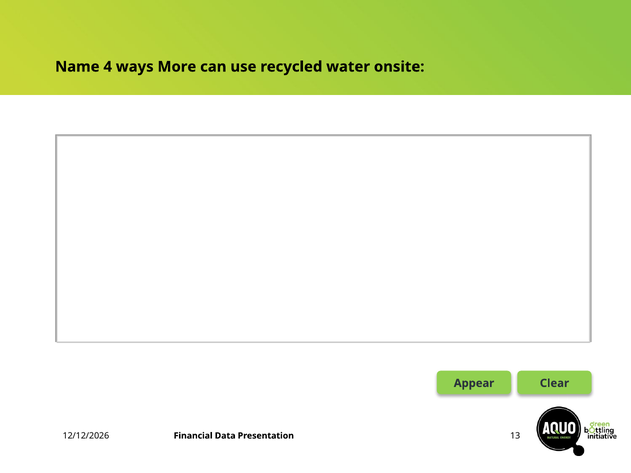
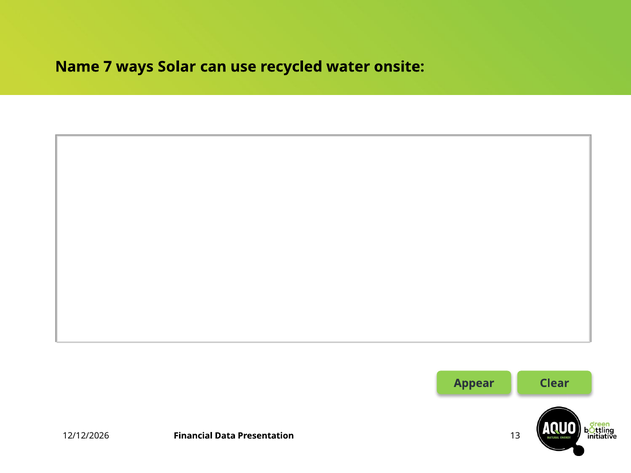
4: 4 -> 7
More: More -> Solar
